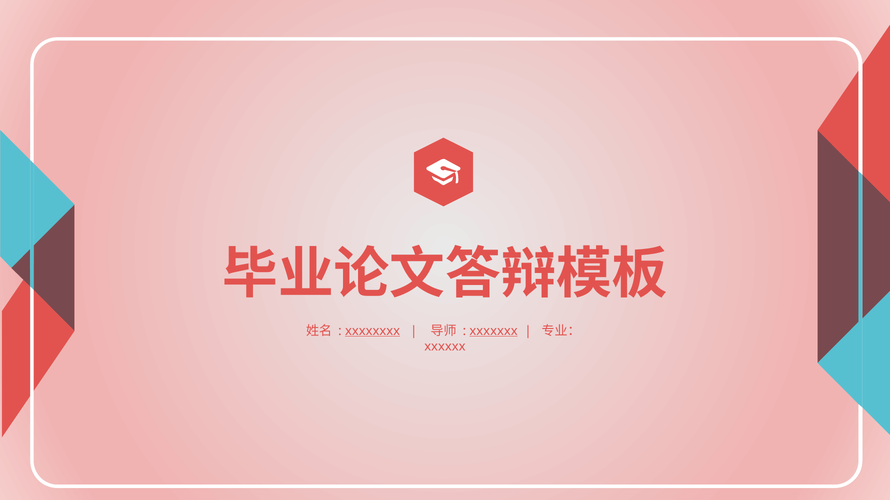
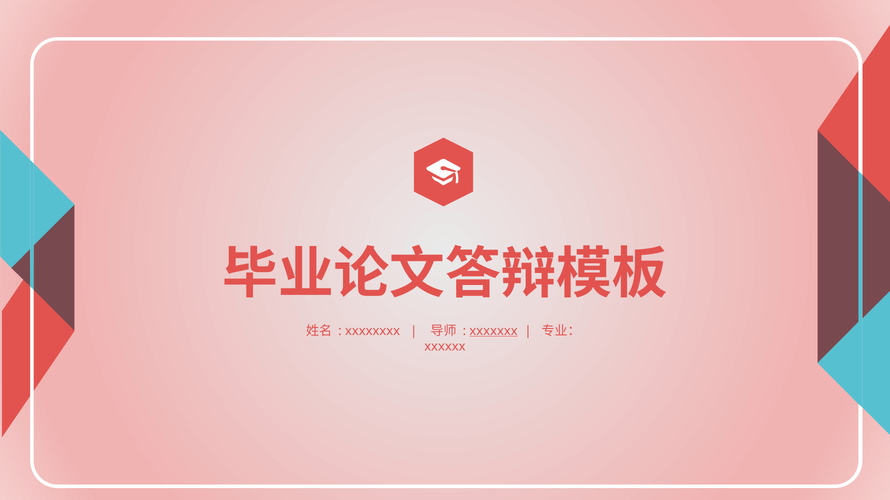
xxxxxxxx underline: present -> none
